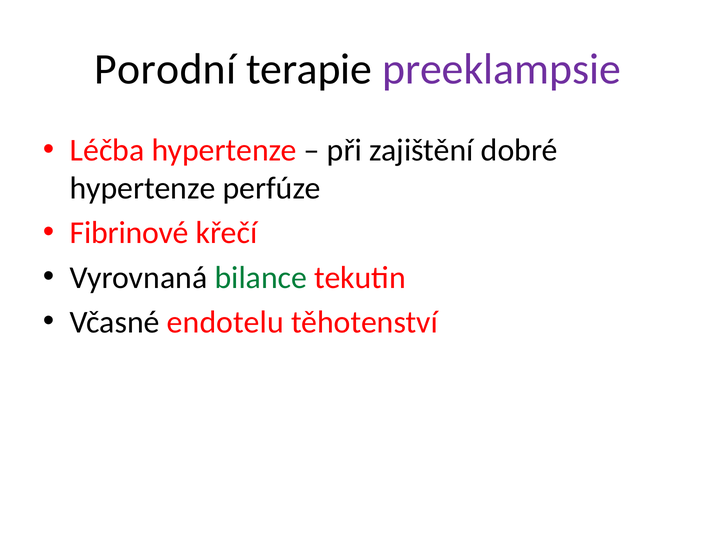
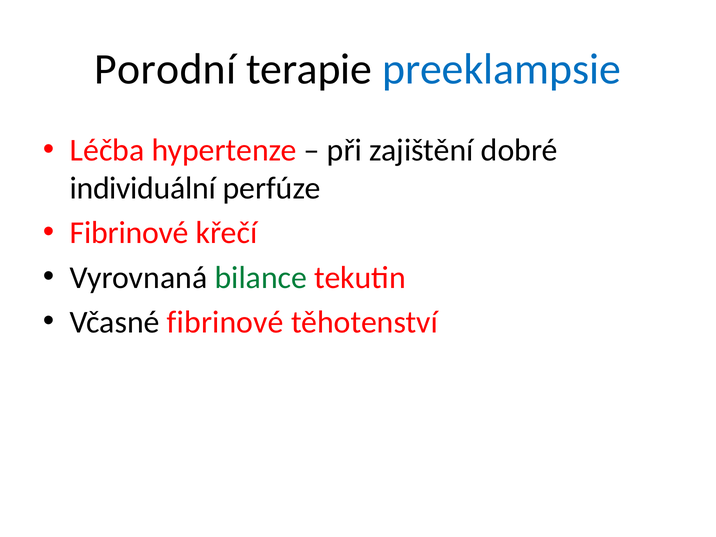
preeklampsie colour: purple -> blue
hypertenze at (143, 188): hypertenze -> individuální
Včasné endotelu: endotelu -> fibrinové
